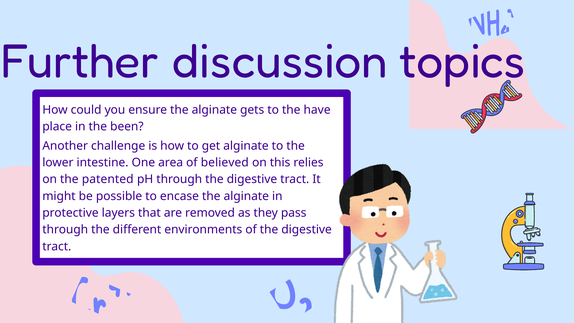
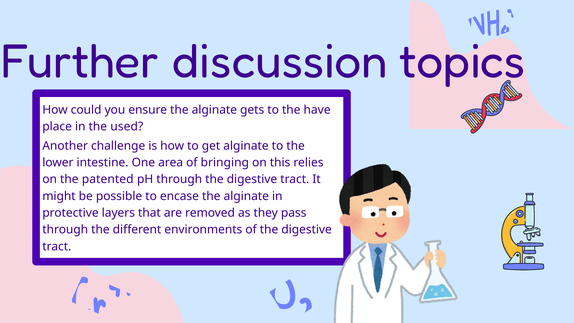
been: been -> used
believed: believed -> bringing
